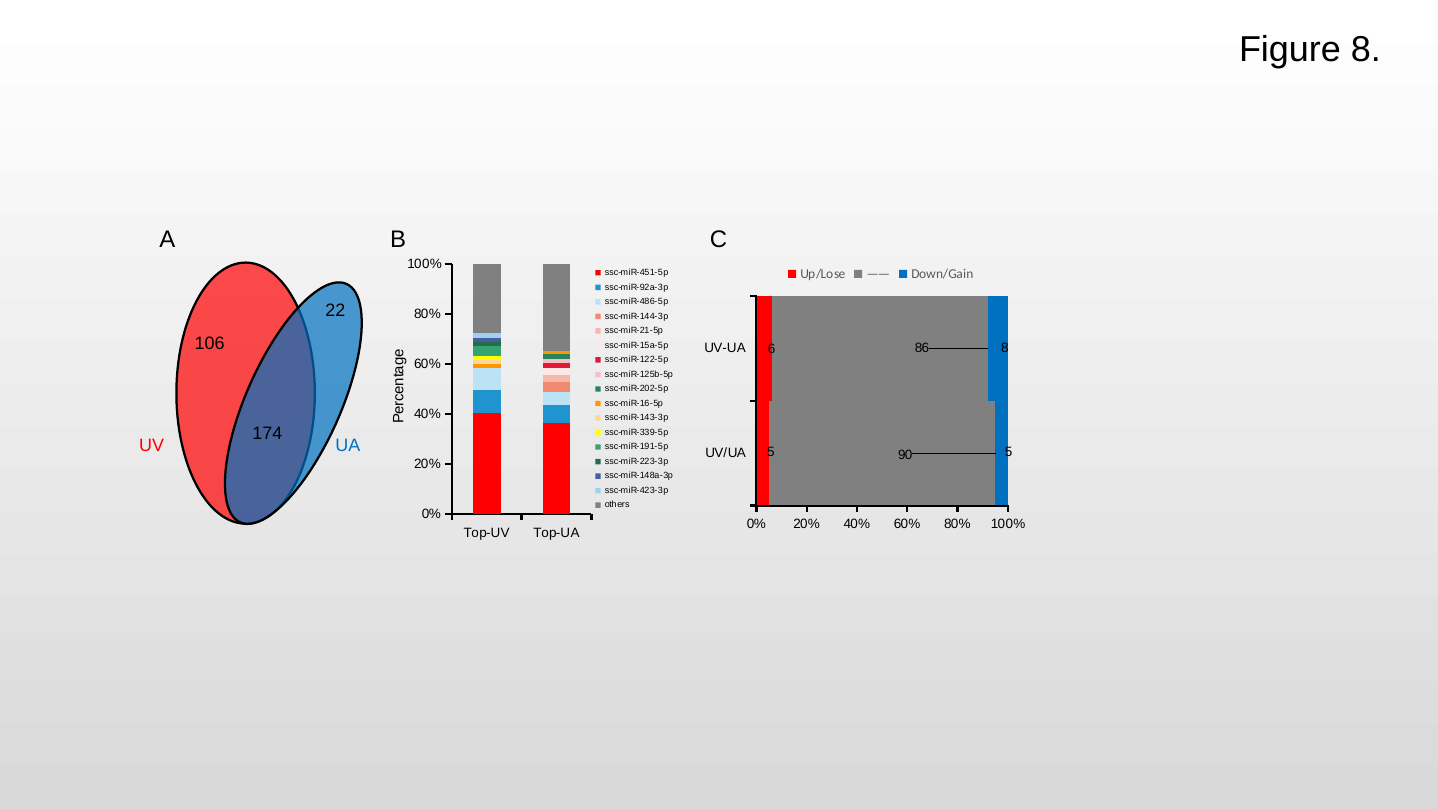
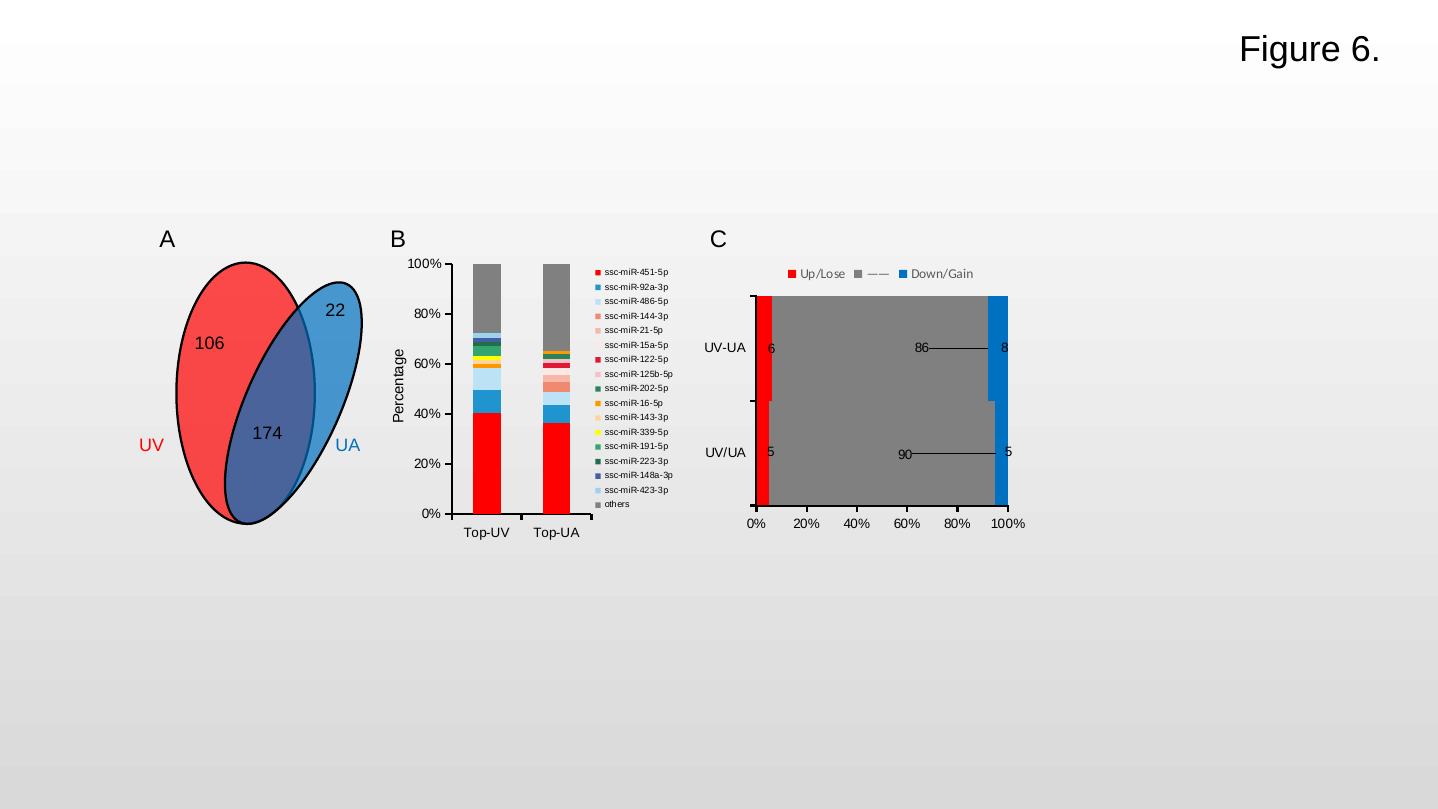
Figure 8: 8 -> 6
